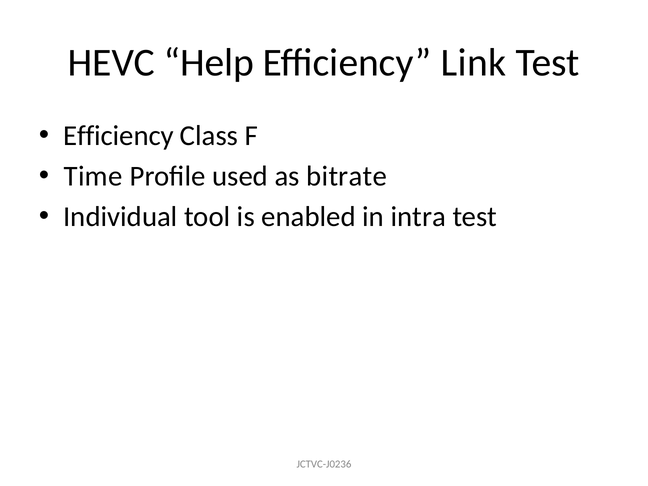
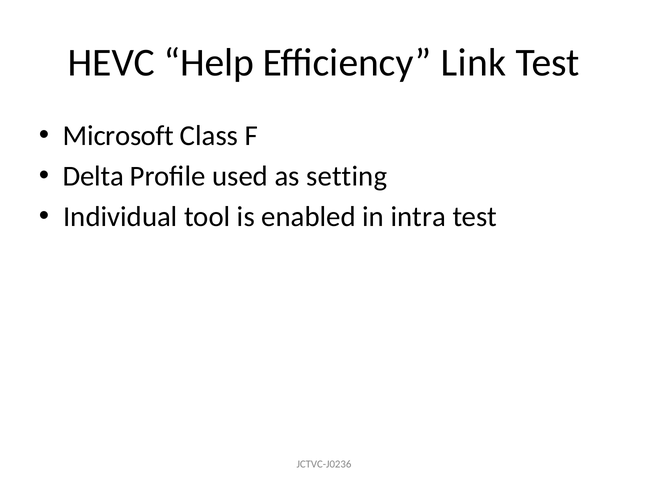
Efficiency at (118, 136): Efficiency -> Microsoft
Time: Time -> Delta
bitrate: bitrate -> setting
